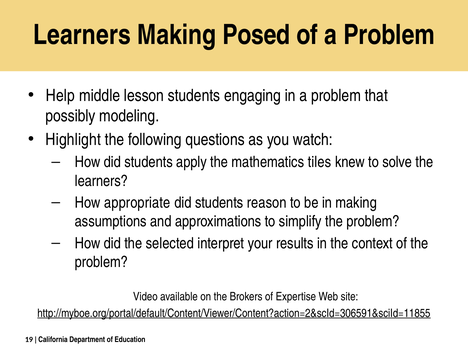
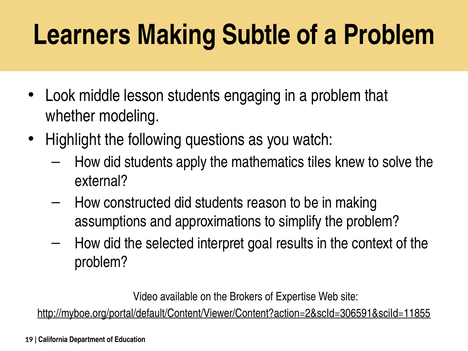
Posed: Posed -> Subtle
Help: Help -> Look
possibly: possibly -> whether
learners at (101, 181): learners -> external
appropriate: appropriate -> constructed
your: your -> goal
